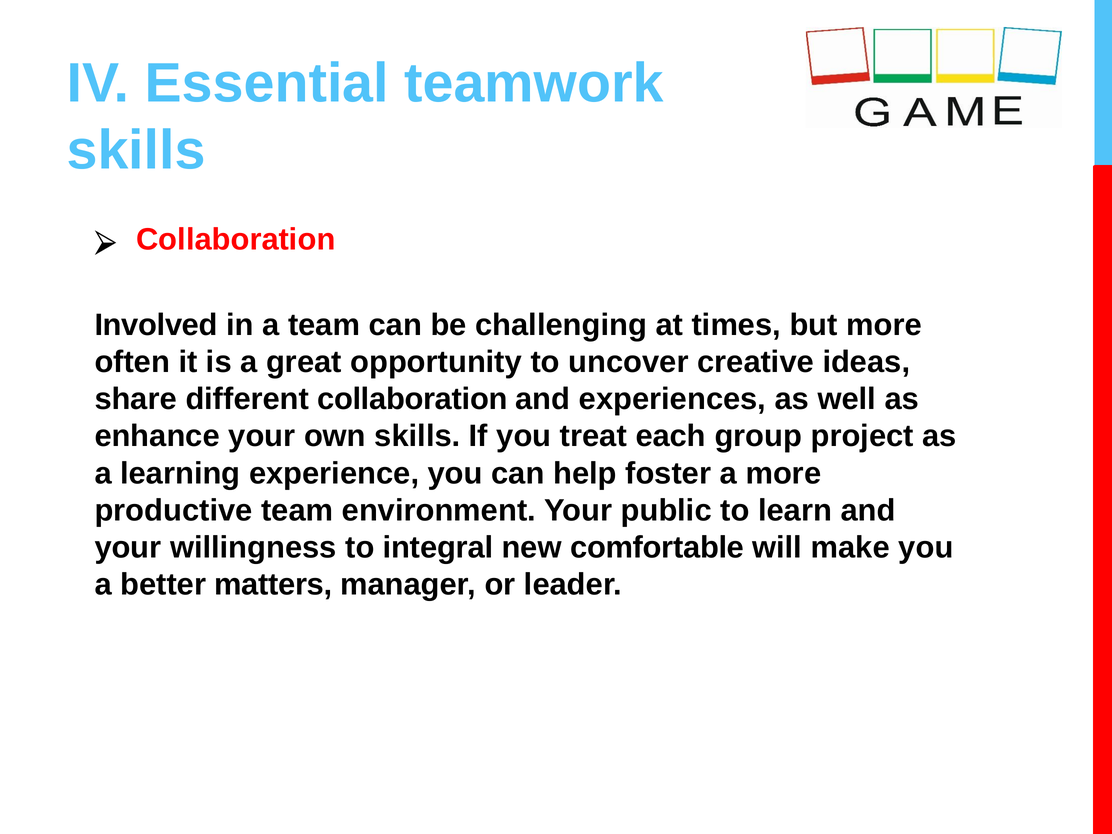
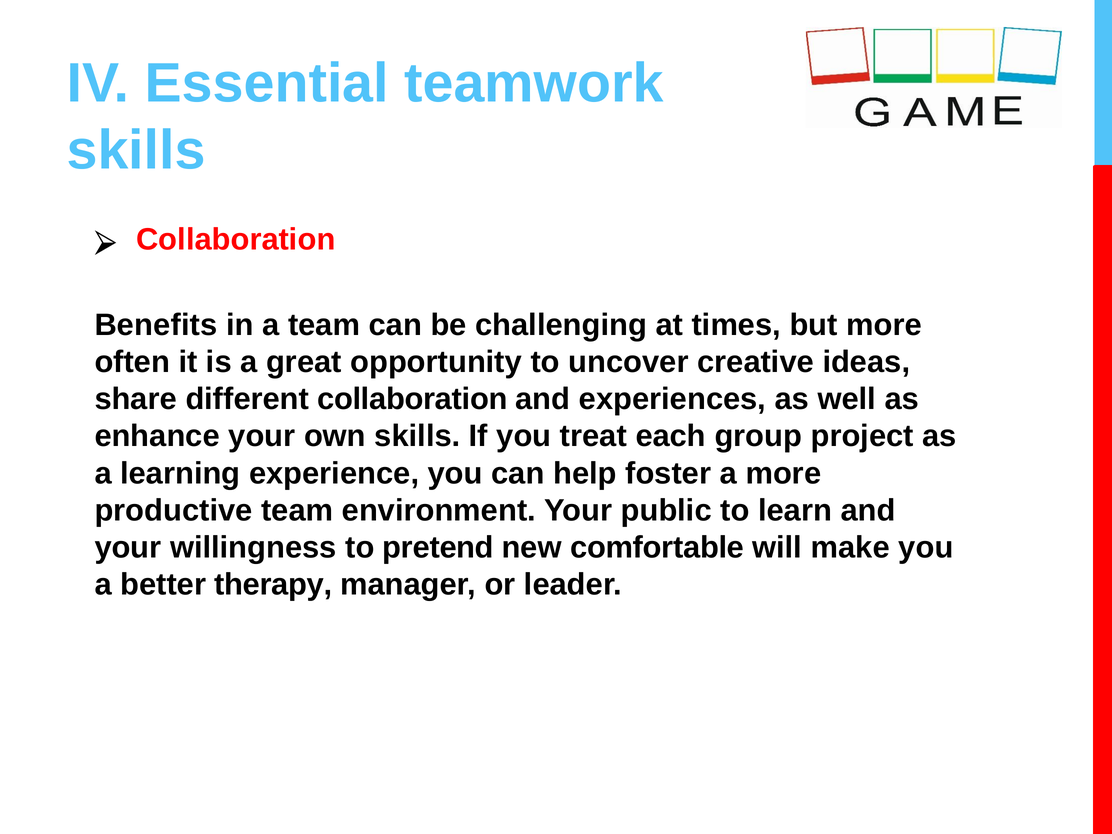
Involved: Involved -> Benefits
integral: integral -> pretend
matters: matters -> therapy
